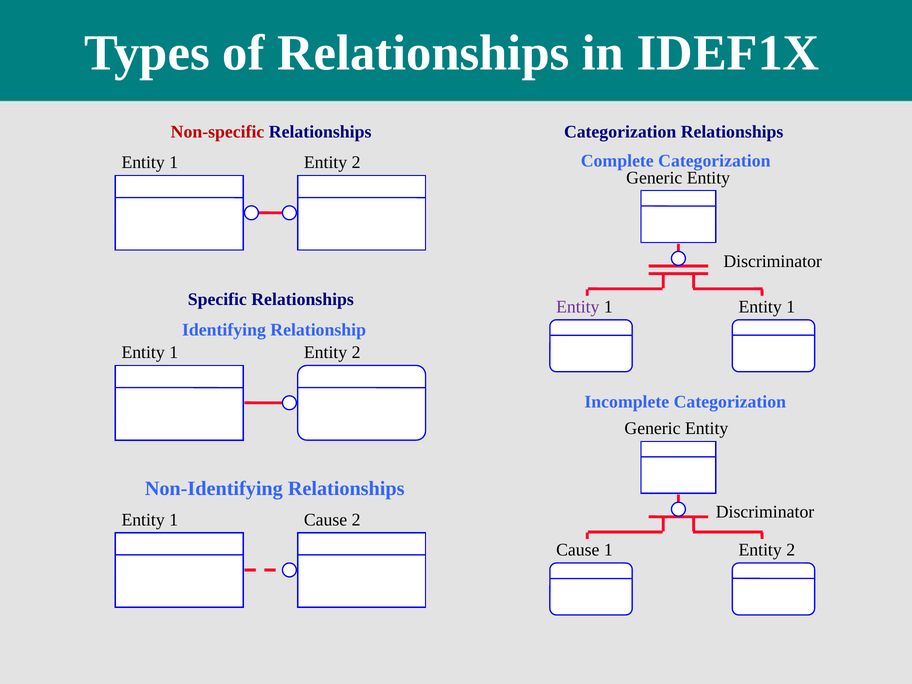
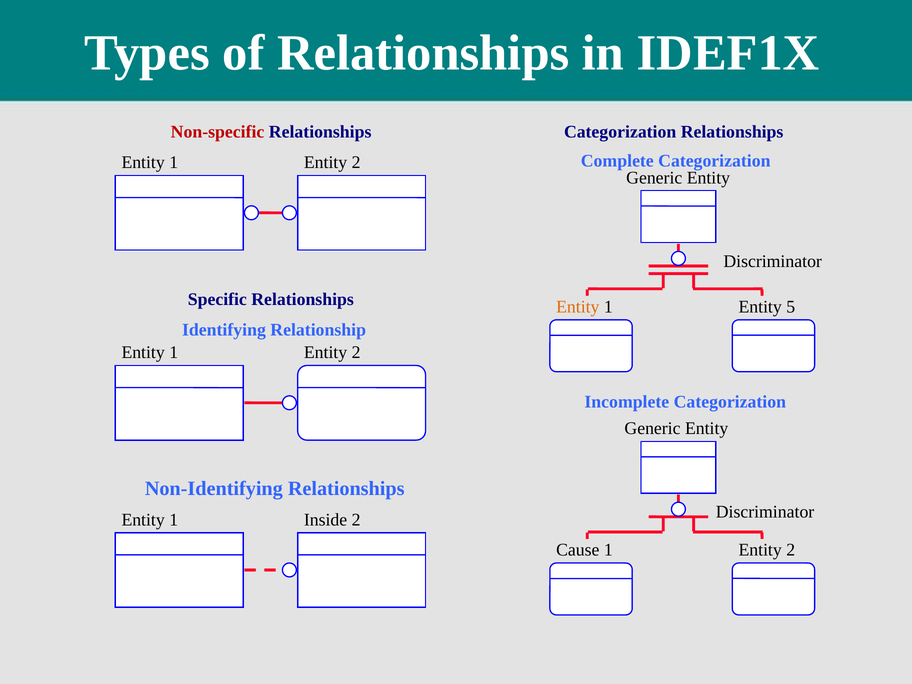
Entity at (578, 307) colour: purple -> orange
1 Entity 1: 1 -> 5
1 Cause: Cause -> Inside
